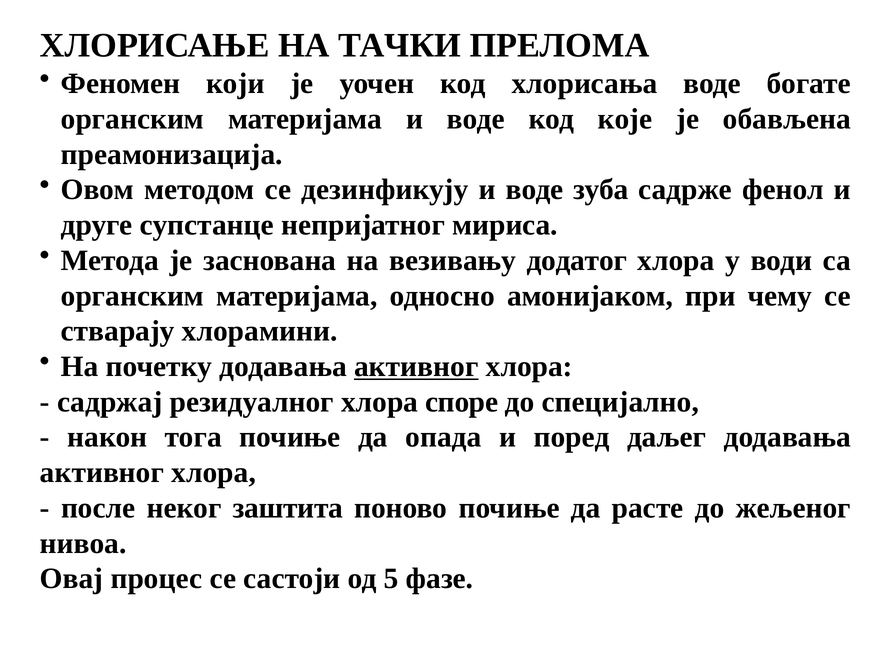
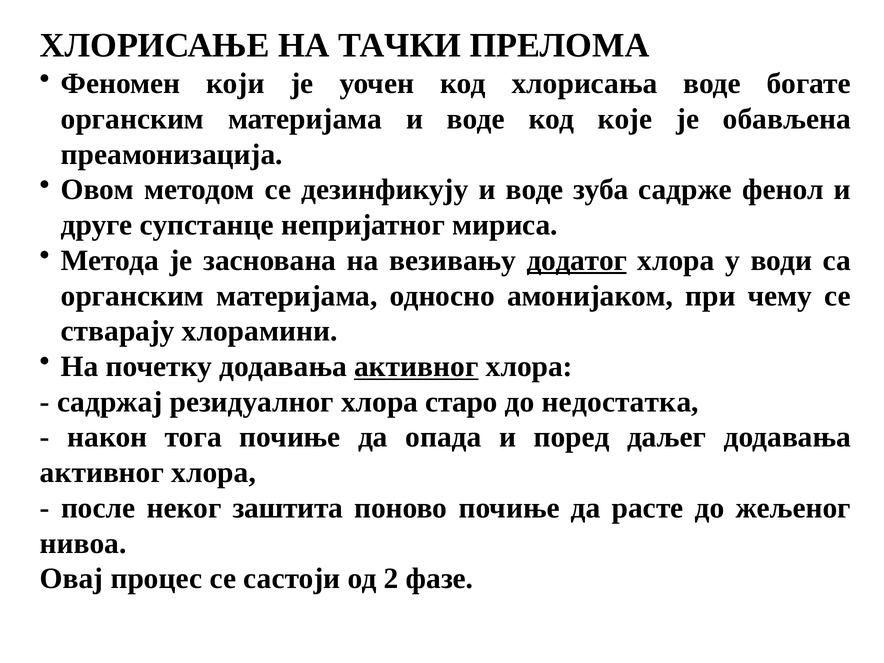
додатог underline: none -> present
споре: споре -> старо
специјално: специјално -> недостатка
5: 5 -> 2
